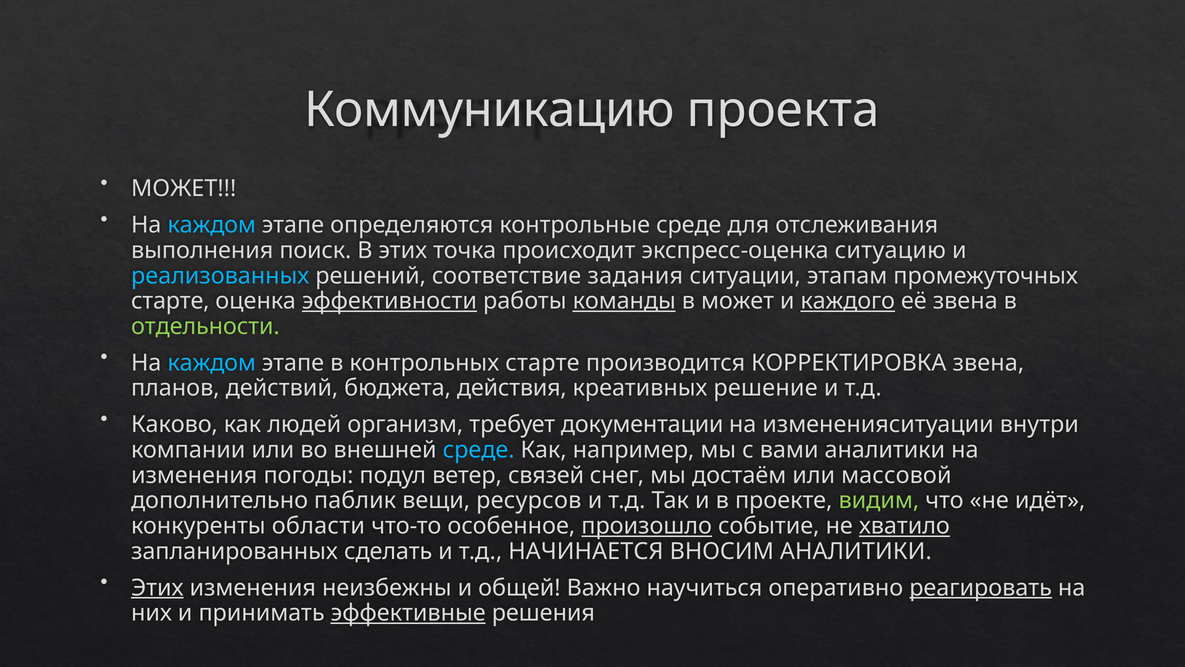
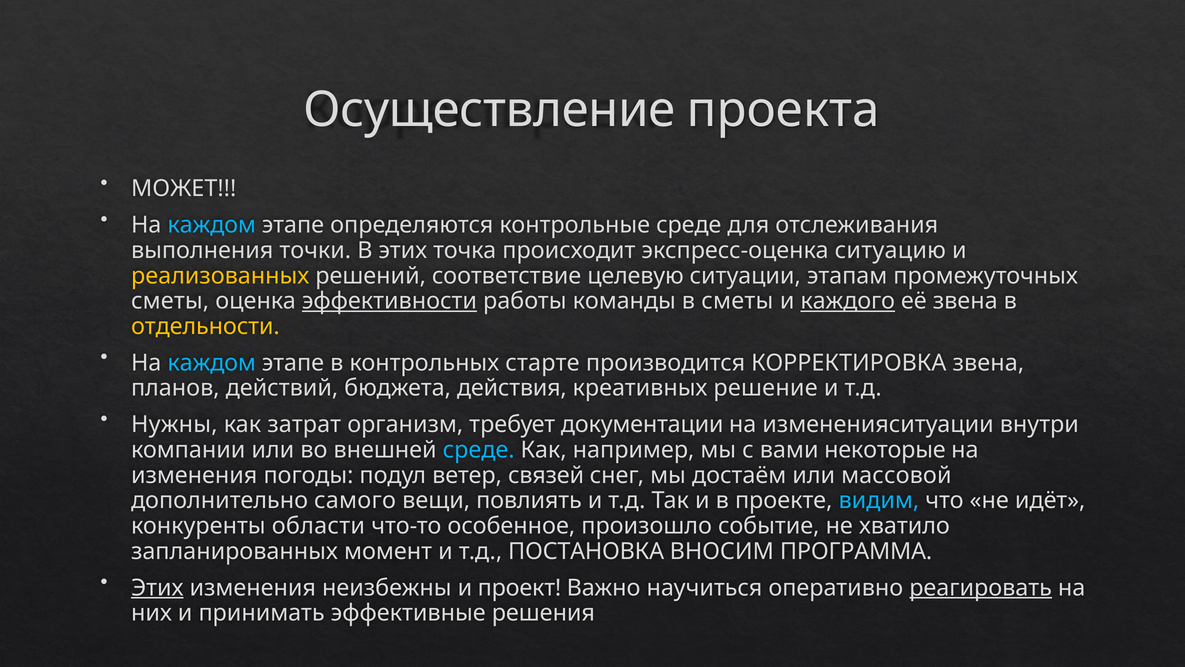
Коммуникацию: Коммуникацию -> Осуществление
поиск: поиск -> точки
реализованных colour: light blue -> yellow
задания: задания -> целевую
старте at (170, 301): старте -> сметы
команды underline: present -> none
в может: может -> сметы
отдельности colour: light green -> yellow
Каково: Каково -> Нужны
людей: людей -> затрат
вами аналитики: аналитики -> некоторые
паблик: паблик -> самого
ресурсов: ресурсов -> повлиять
видим colour: light green -> light blue
произошло underline: present -> none
хватило underline: present -> none
сделать: сделать -> момент
НАЧИНАЕТСЯ: НАЧИНАЕТСЯ -> ПОСТАНОВКА
ВНОСИМ АНАЛИТИКИ: АНАЛИТИКИ -> ПРОГРАММА
общей: общей -> проект
эффективные underline: present -> none
